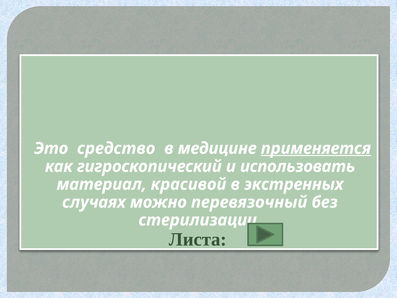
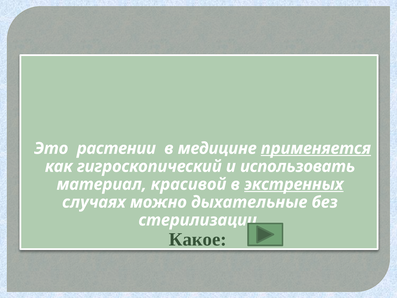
средство: средство -> растении
экстренных underline: none -> present
перевязочный: перевязочный -> дыхательные
Листа: Листа -> Какое
